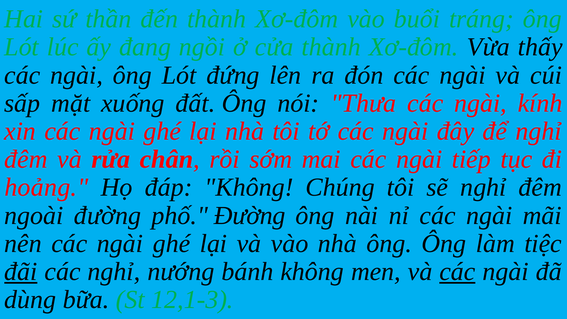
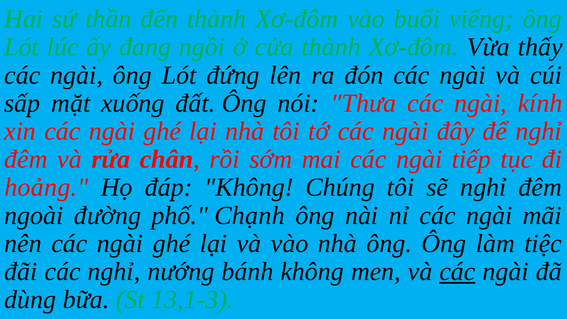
tráng: tráng -> viếng
phố Đường: Đường -> Chạnh
đãi underline: present -> none
12,1-3: 12,1-3 -> 13,1-3
